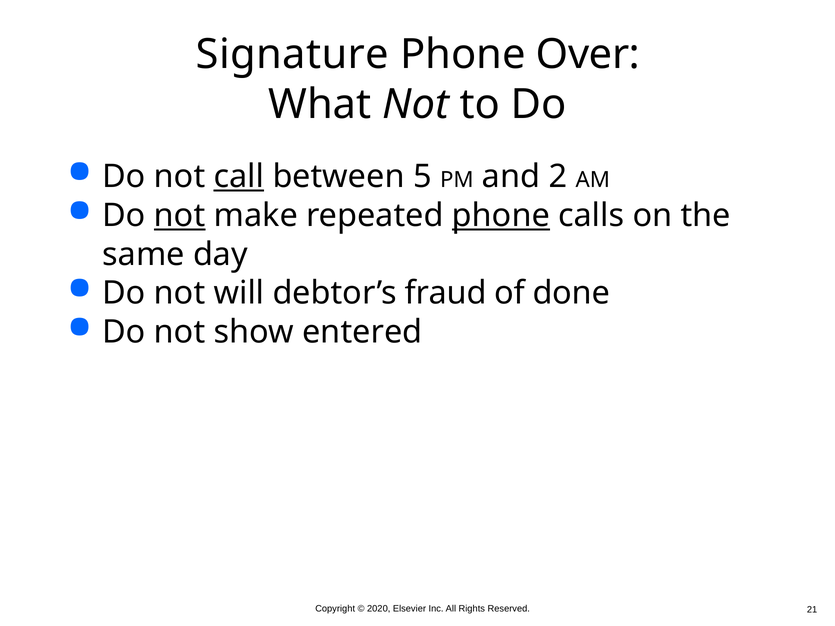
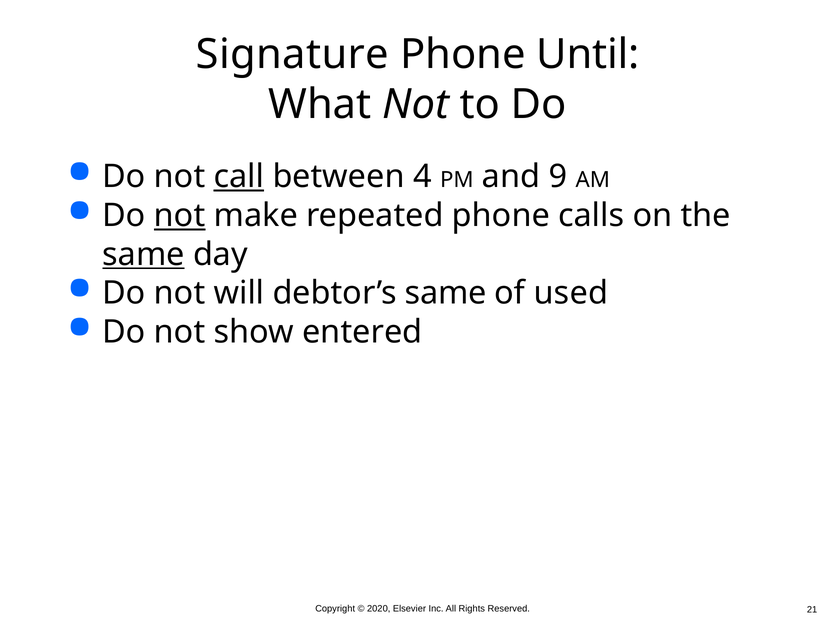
Over: Over -> Until
5: 5 -> 4
2: 2 -> 9
phone at (501, 216) underline: present -> none
same at (143, 254) underline: none -> present
debtor’s fraud: fraud -> same
done: done -> used
